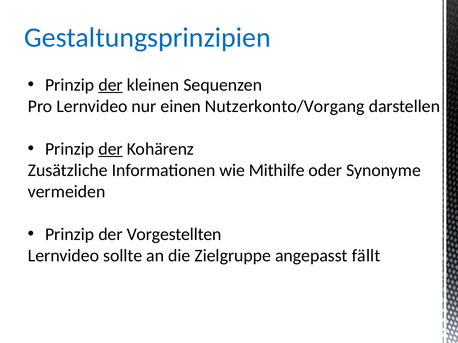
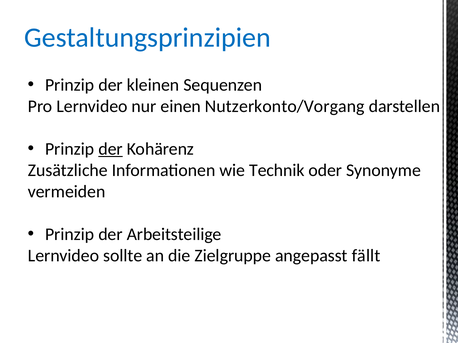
der at (111, 85) underline: present -> none
Mithilfe: Mithilfe -> Technik
Vorgestellten: Vorgestellten -> Arbeitsteilige
